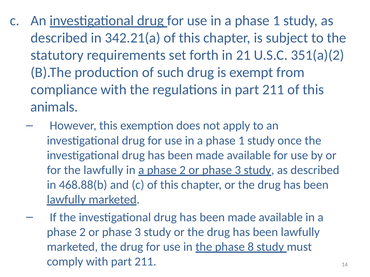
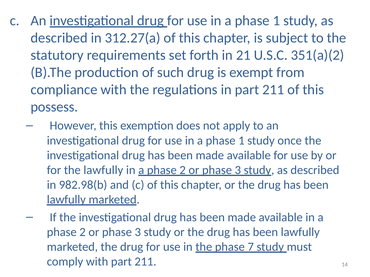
342.21(a: 342.21(a -> 312.27(a
animals: animals -> possess
468.88(b: 468.88(b -> 982.98(b
8: 8 -> 7
